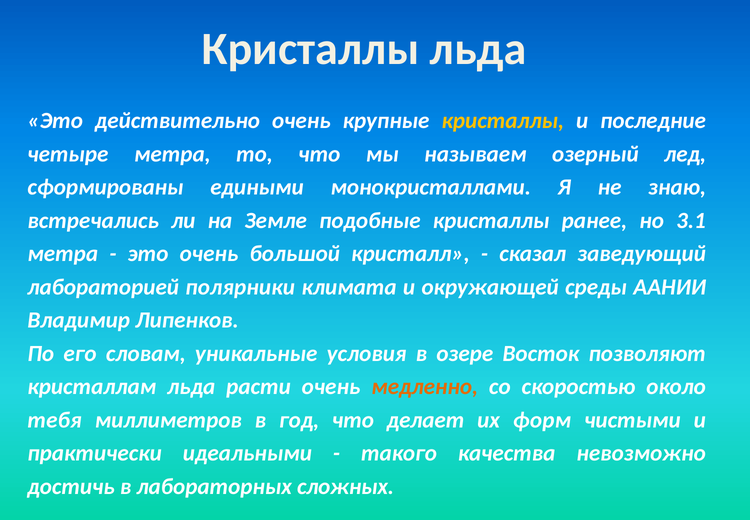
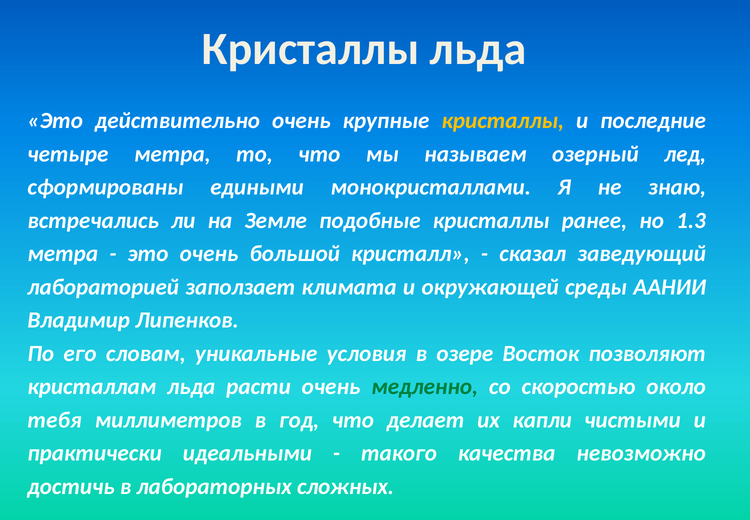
3.1: 3.1 -> 1.3
полярники: полярники -> заползает
медленно colour: orange -> green
форм: форм -> капли
